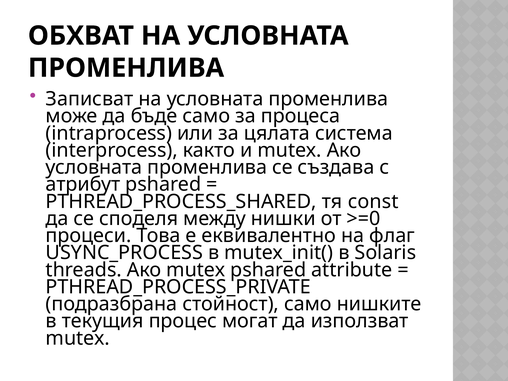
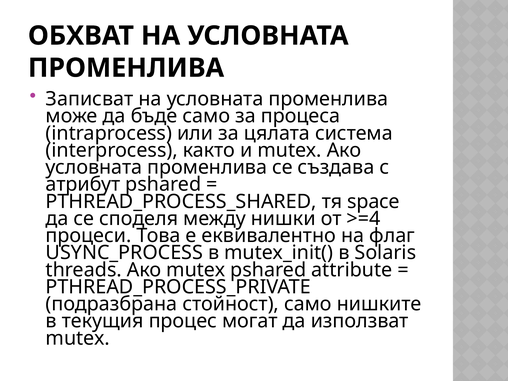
const: const -> space
>=0: >=0 -> >=4
